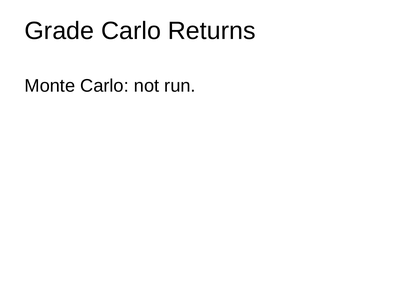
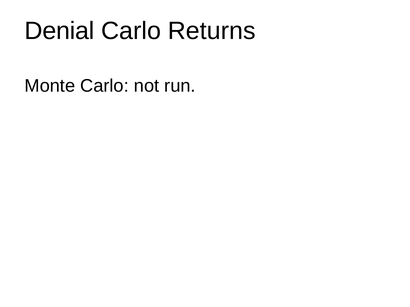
Grade: Grade -> Denial
